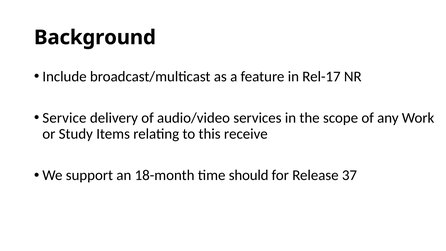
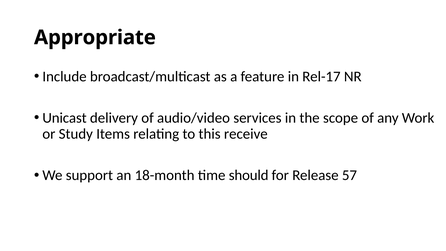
Background: Background -> Appropriate
Service: Service -> Unicast
37: 37 -> 57
